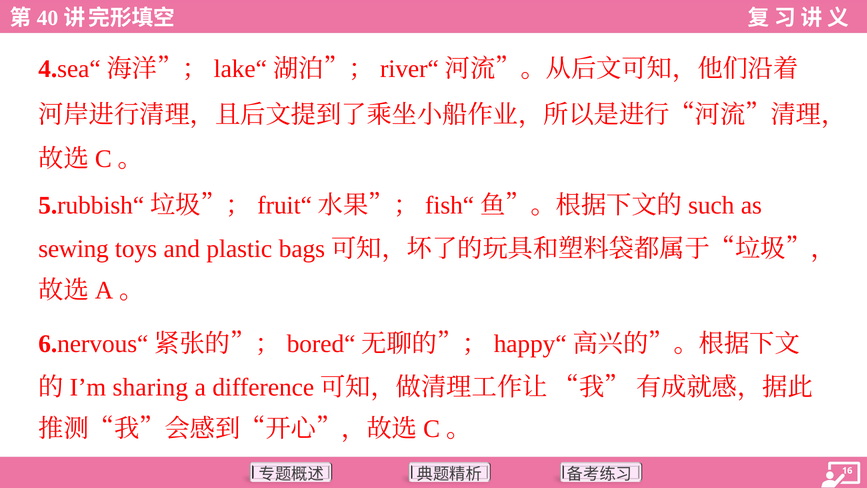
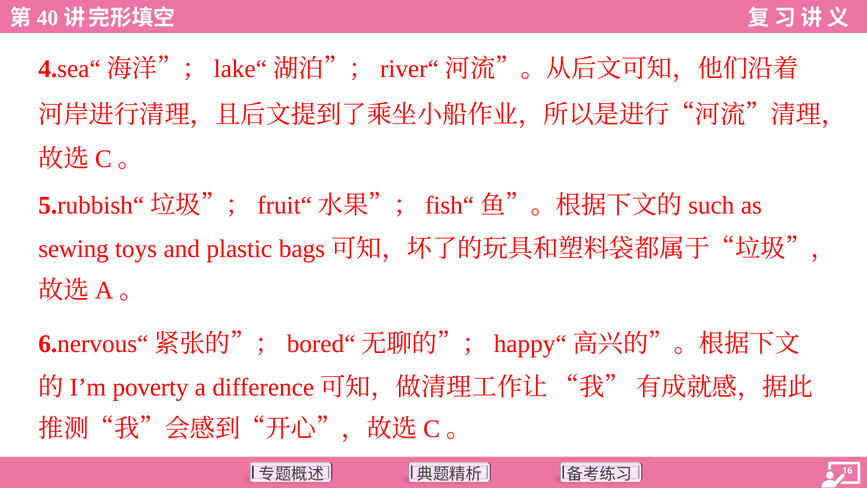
sharing: sharing -> poverty
